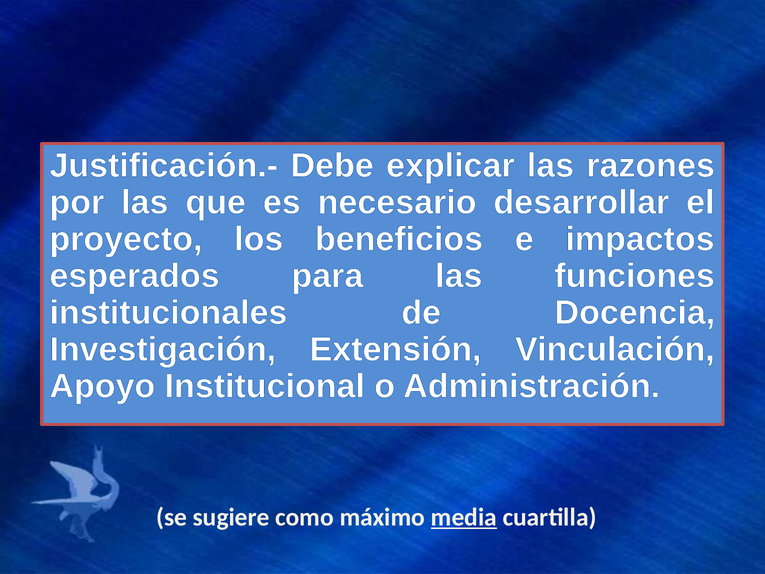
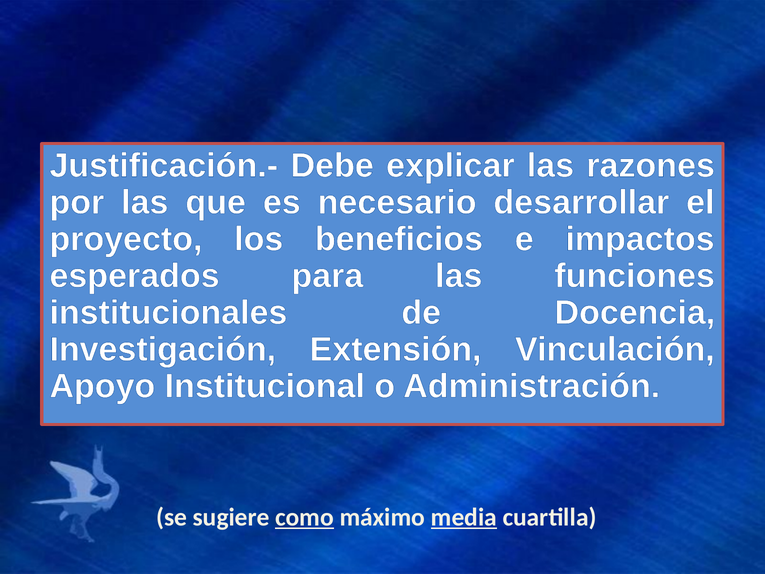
como underline: none -> present
